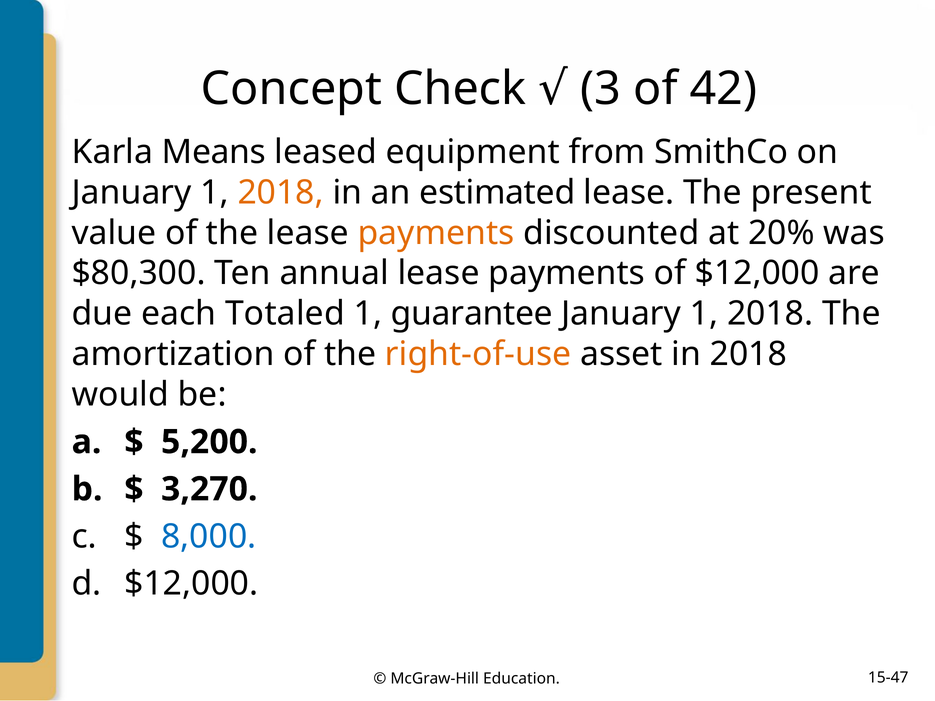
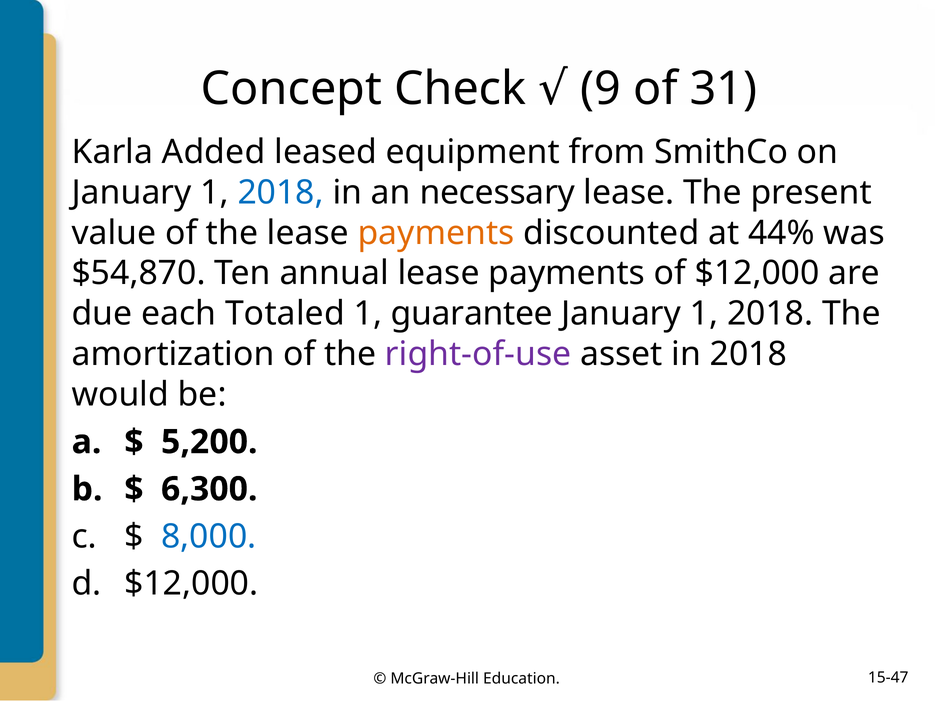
3: 3 -> 9
42: 42 -> 31
Means: Means -> Added
2018 at (281, 192) colour: orange -> blue
estimated: estimated -> necessary
20%: 20% -> 44%
$80,300: $80,300 -> $54,870
right-of-use colour: orange -> purple
3,270: 3,270 -> 6,300
